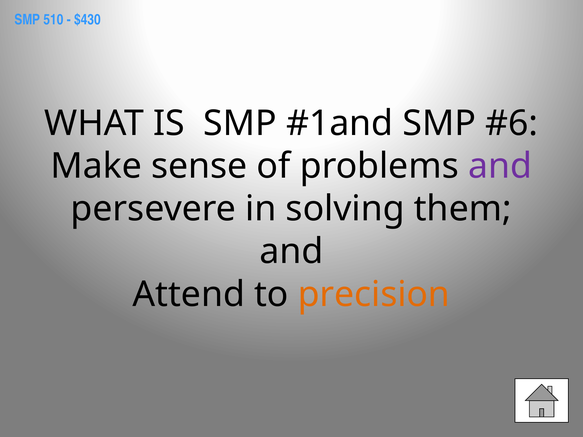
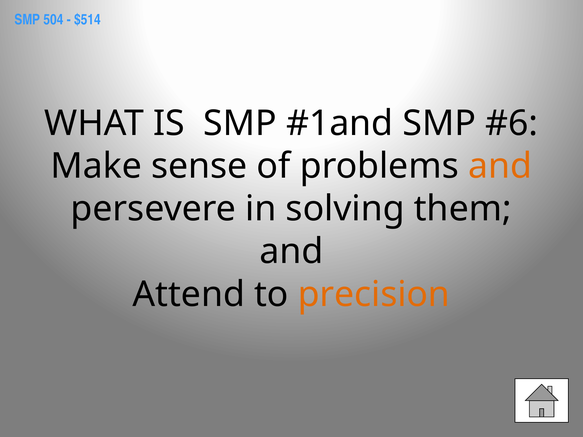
510: 510 -> 504
$430: $430 -> $514
and at (500, 166) colour: purple -> orange
